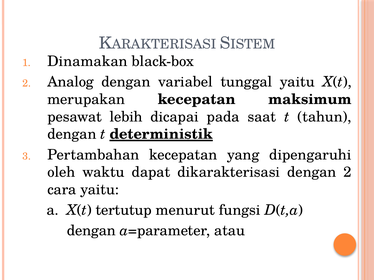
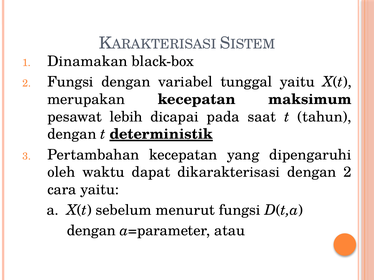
2 Analog: Analog -> Fungsi
tertutup: tertutup -> sebelum
